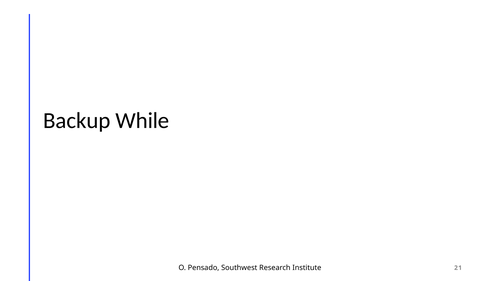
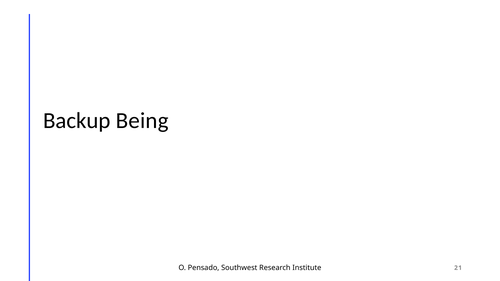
While: While -> Being
